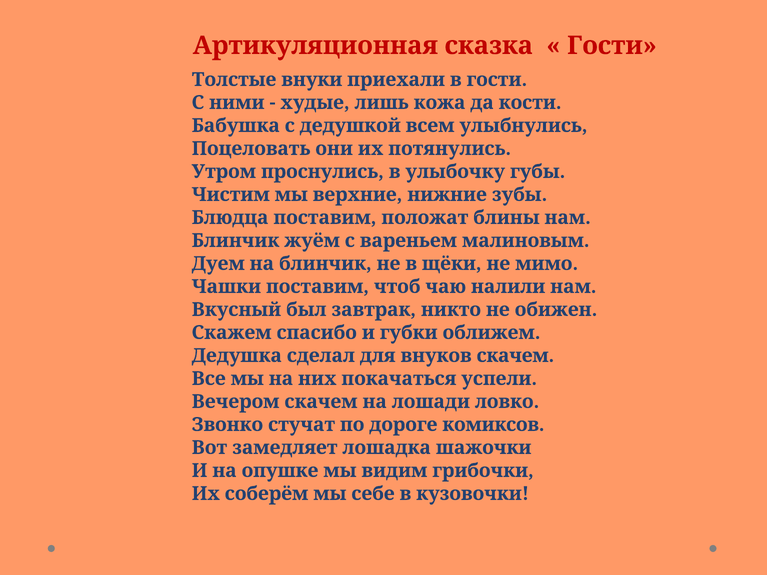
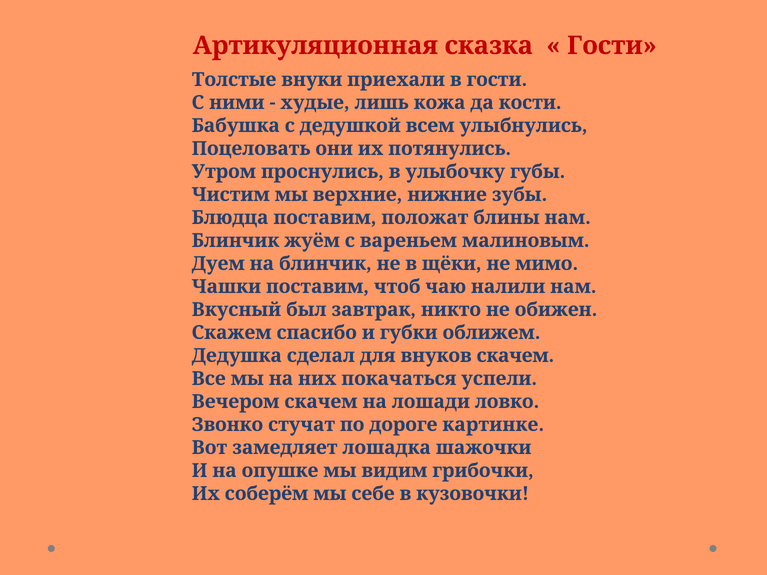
комиксов: комиксов -> картинке
